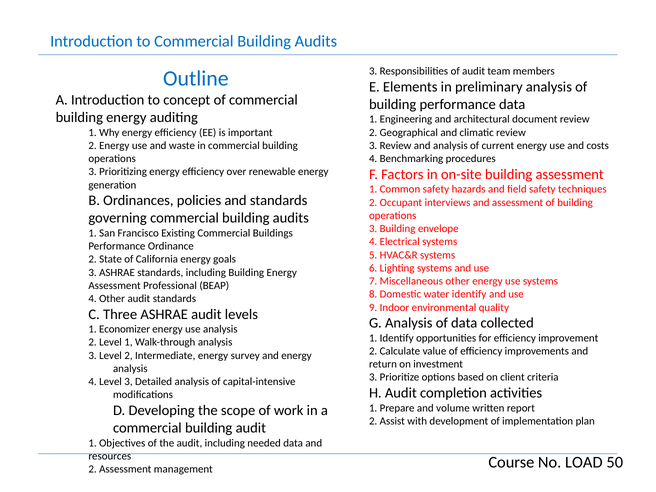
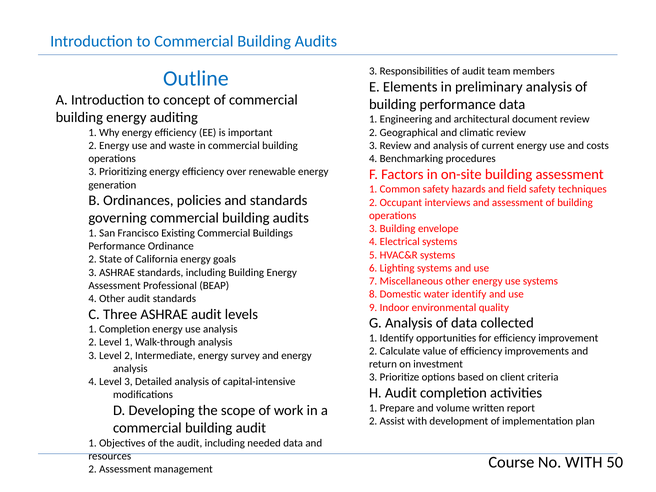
1 Economizer: Economizer -> Completion
No LOAD: LOAD -> WITH
